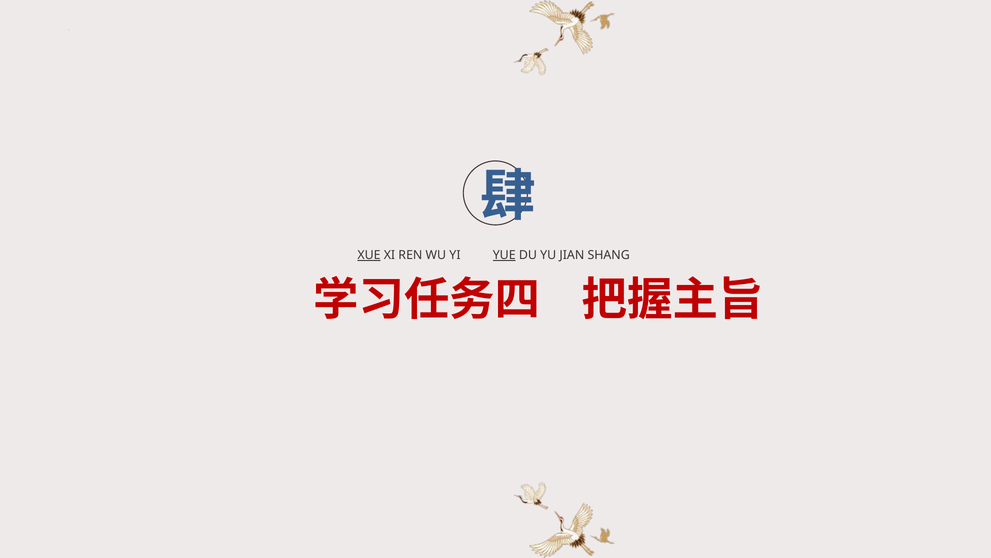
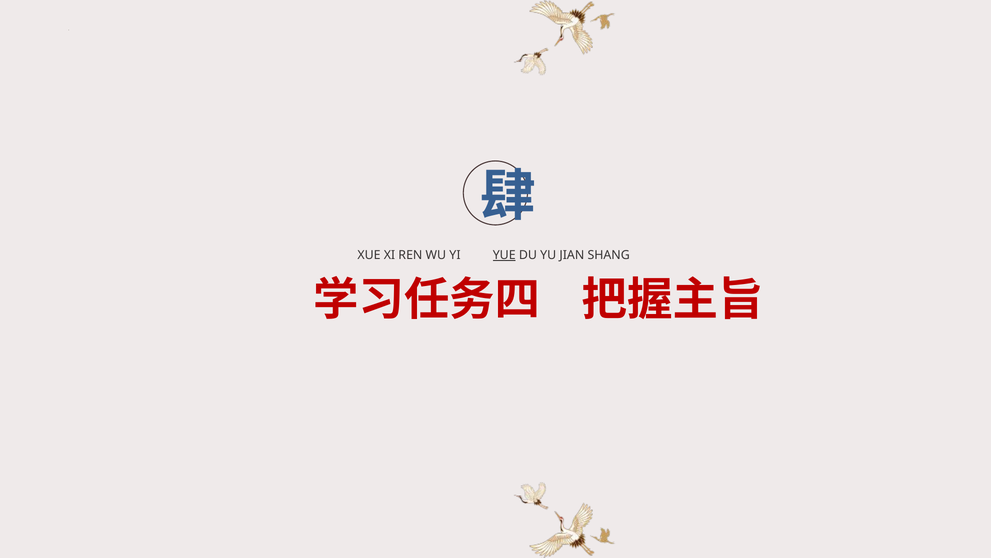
XUE underline: present -> none
